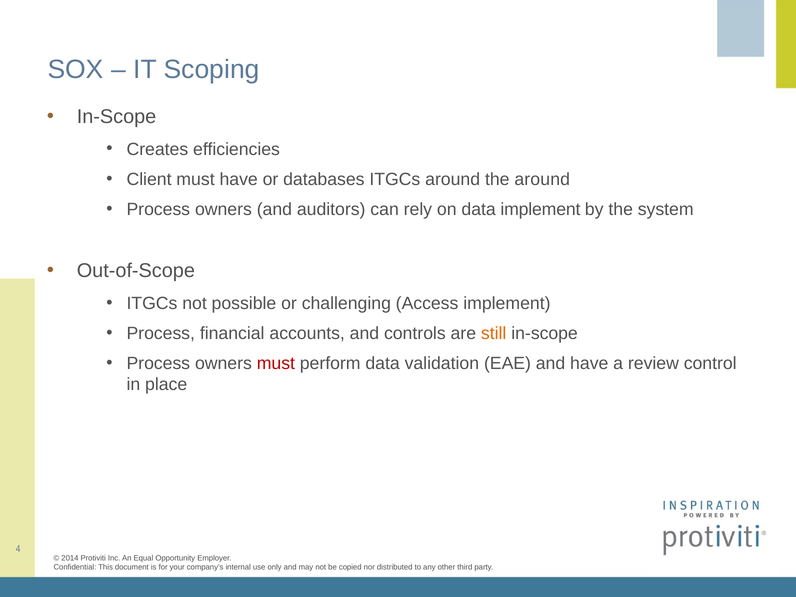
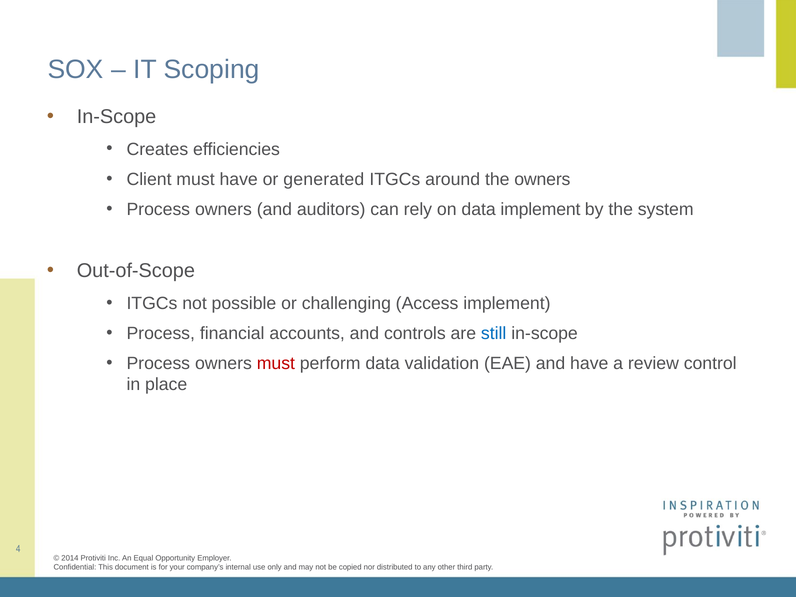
databases: databases -> generated
the around: around -> owners
still colour: orange -> blue
